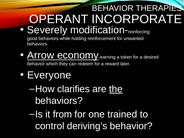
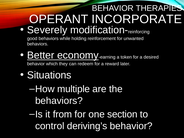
Arrow: Arrow -> Better
Everyone: Everyone -> Situations
clarifies: clarifies -> multiple
the underline: present -> none
trained: trained -> section
